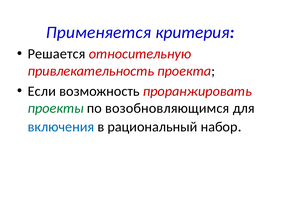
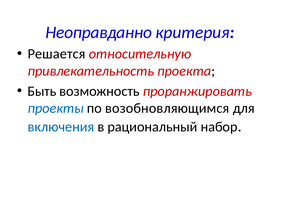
Применяется: Применяется -> Неоправданно
Если: Если -> Быть
проекты colour: green -> blue
